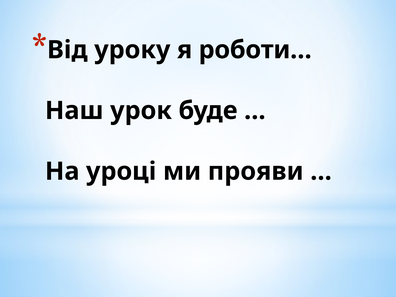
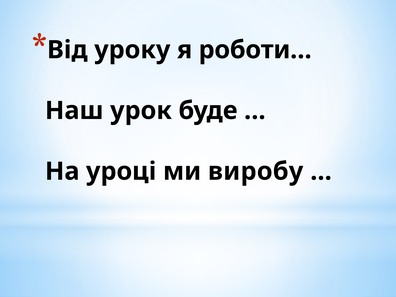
прояви: прояви -> виробу
